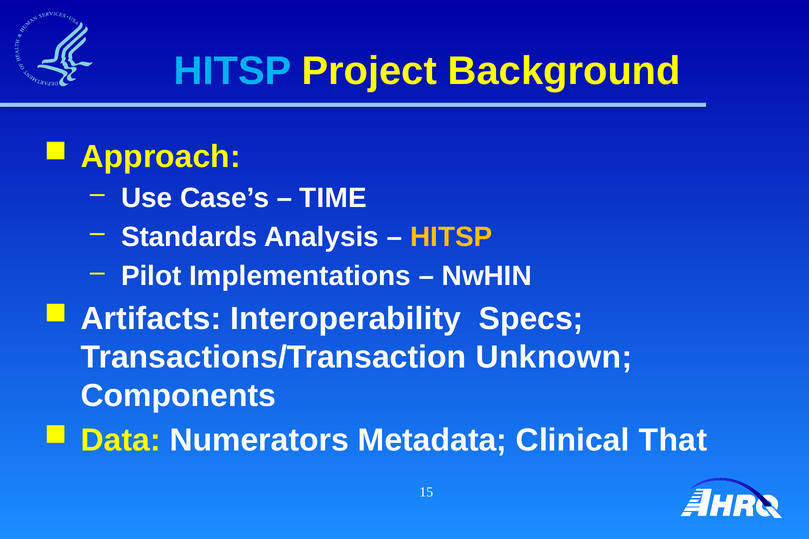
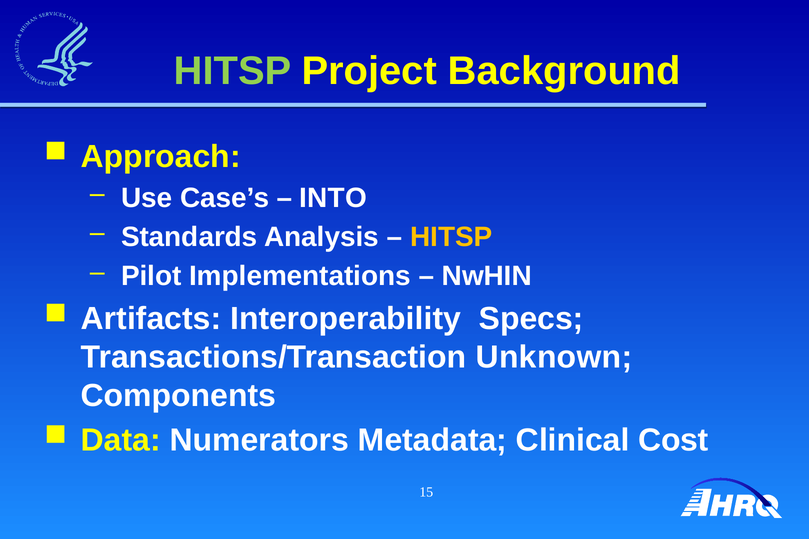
HITSP at (233, 71) colour: light blue -> light green
TIME: TIME -> INTO
That: That -> Cost
